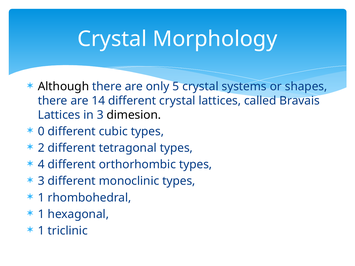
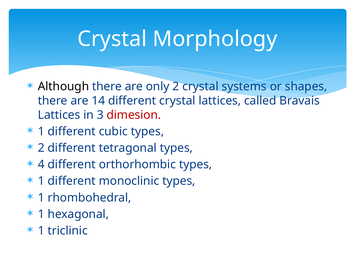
only 5: 5 -> 2
dimesion colour: black -> red
0 at (41, 132): 0 -> 1
3 at (41, 181): 3 -> 1
